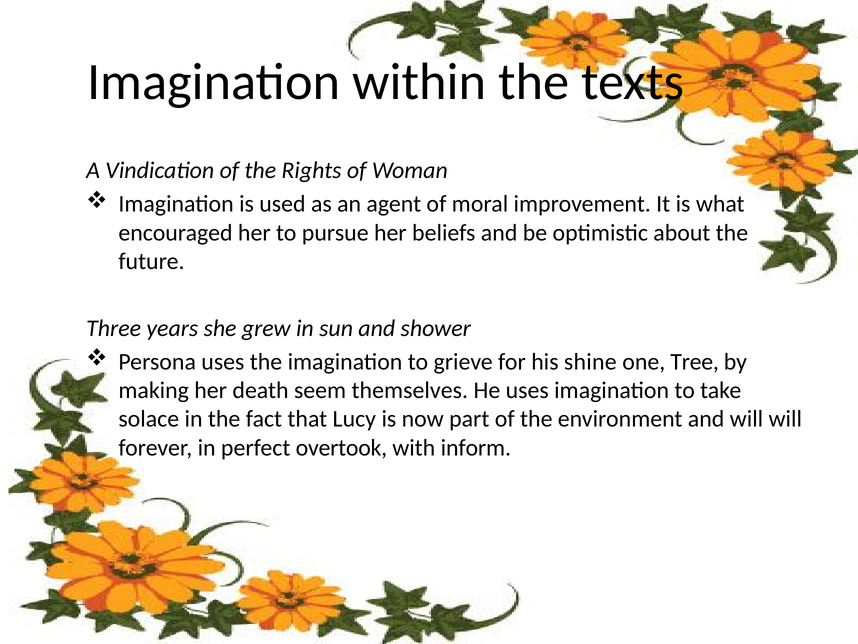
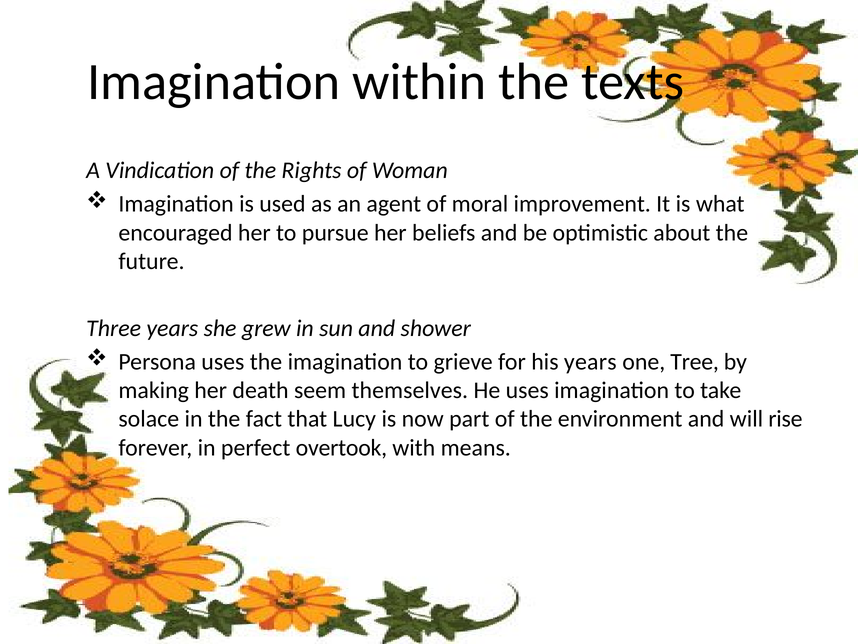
his shine: shine -> years
will will: will -> rise
inform: inform -> means
